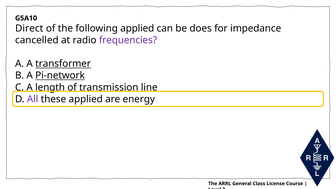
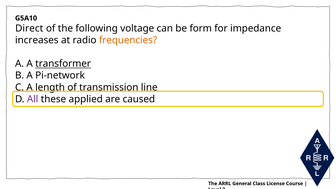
following applied: applied -> voltage
does: does -> form
cancelled: cancelled -> increases
frequencies colour: purple -> orange
Pi-network underline: present -> none
energy: energy -> caused
